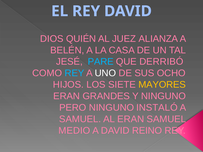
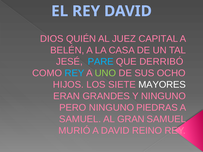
ALIANZA: ALIANZA -> CAPITAL
UNO colour: white -> light green
MAYORES colour: yellow -> white
INSTALÓ: INSTALÓ -> PIEDRAS
AL ERAN: ERAN -> GRAN
MEDIO: MEDIO -> MURIÓ
